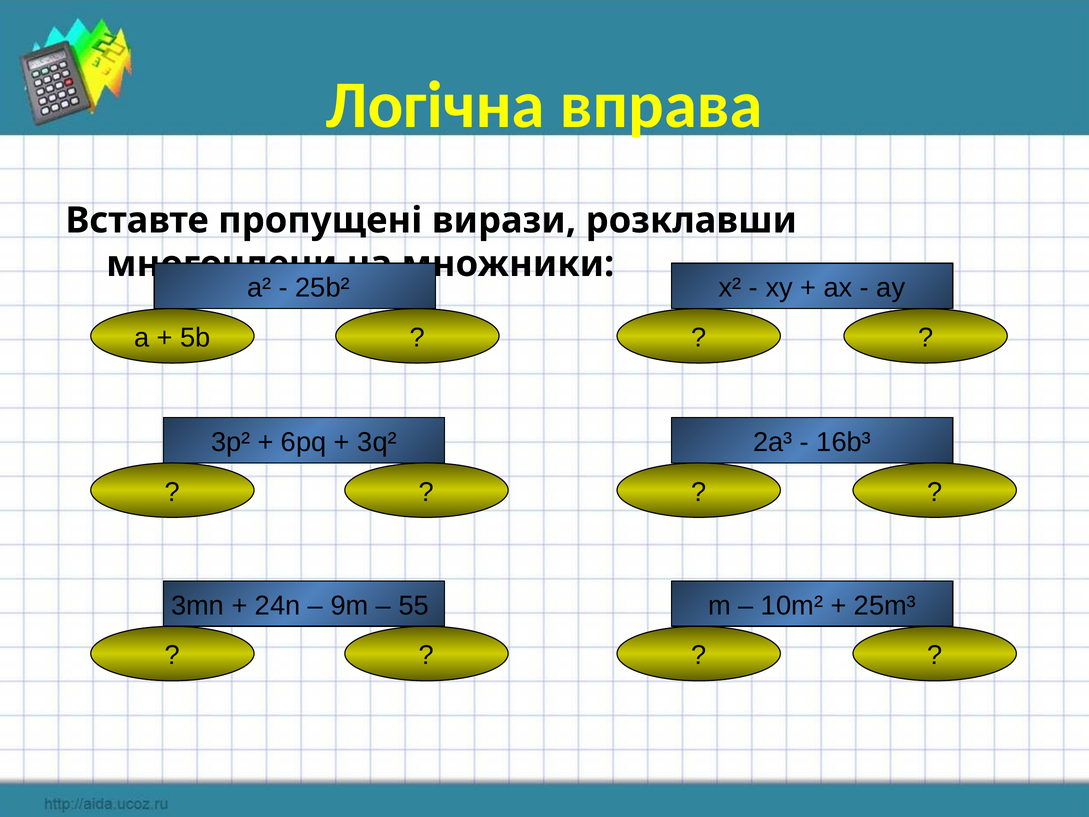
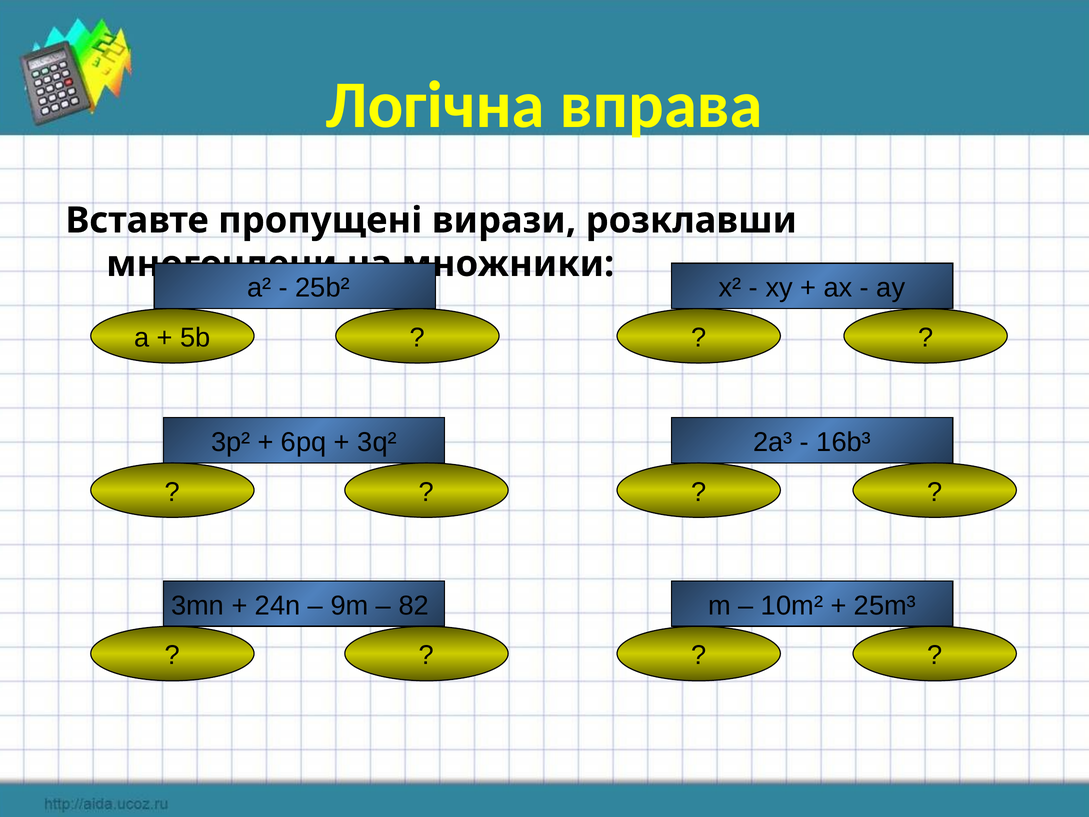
55: 55 -> 82
